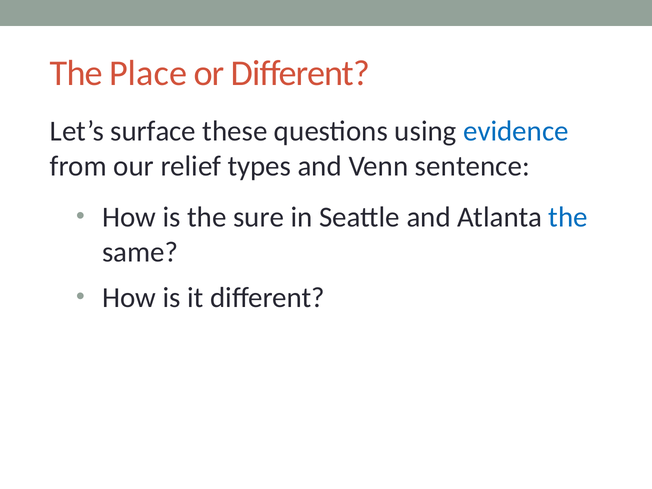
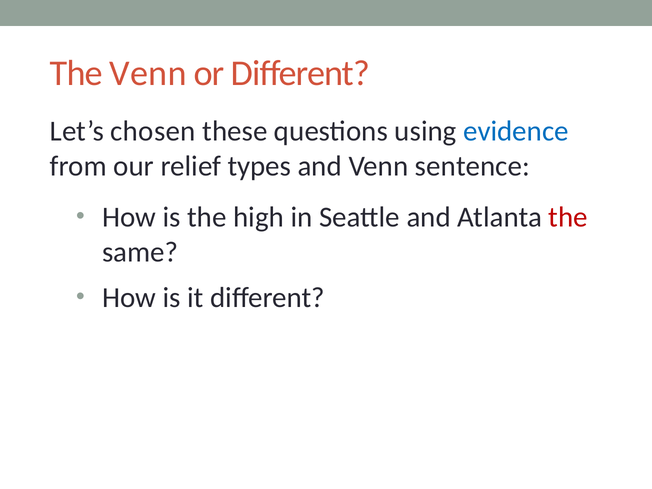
The Place: Place -> Venn
surface: surface -> chosen
sure: sure -> high
the at (568, 217) colour: blue -> red
